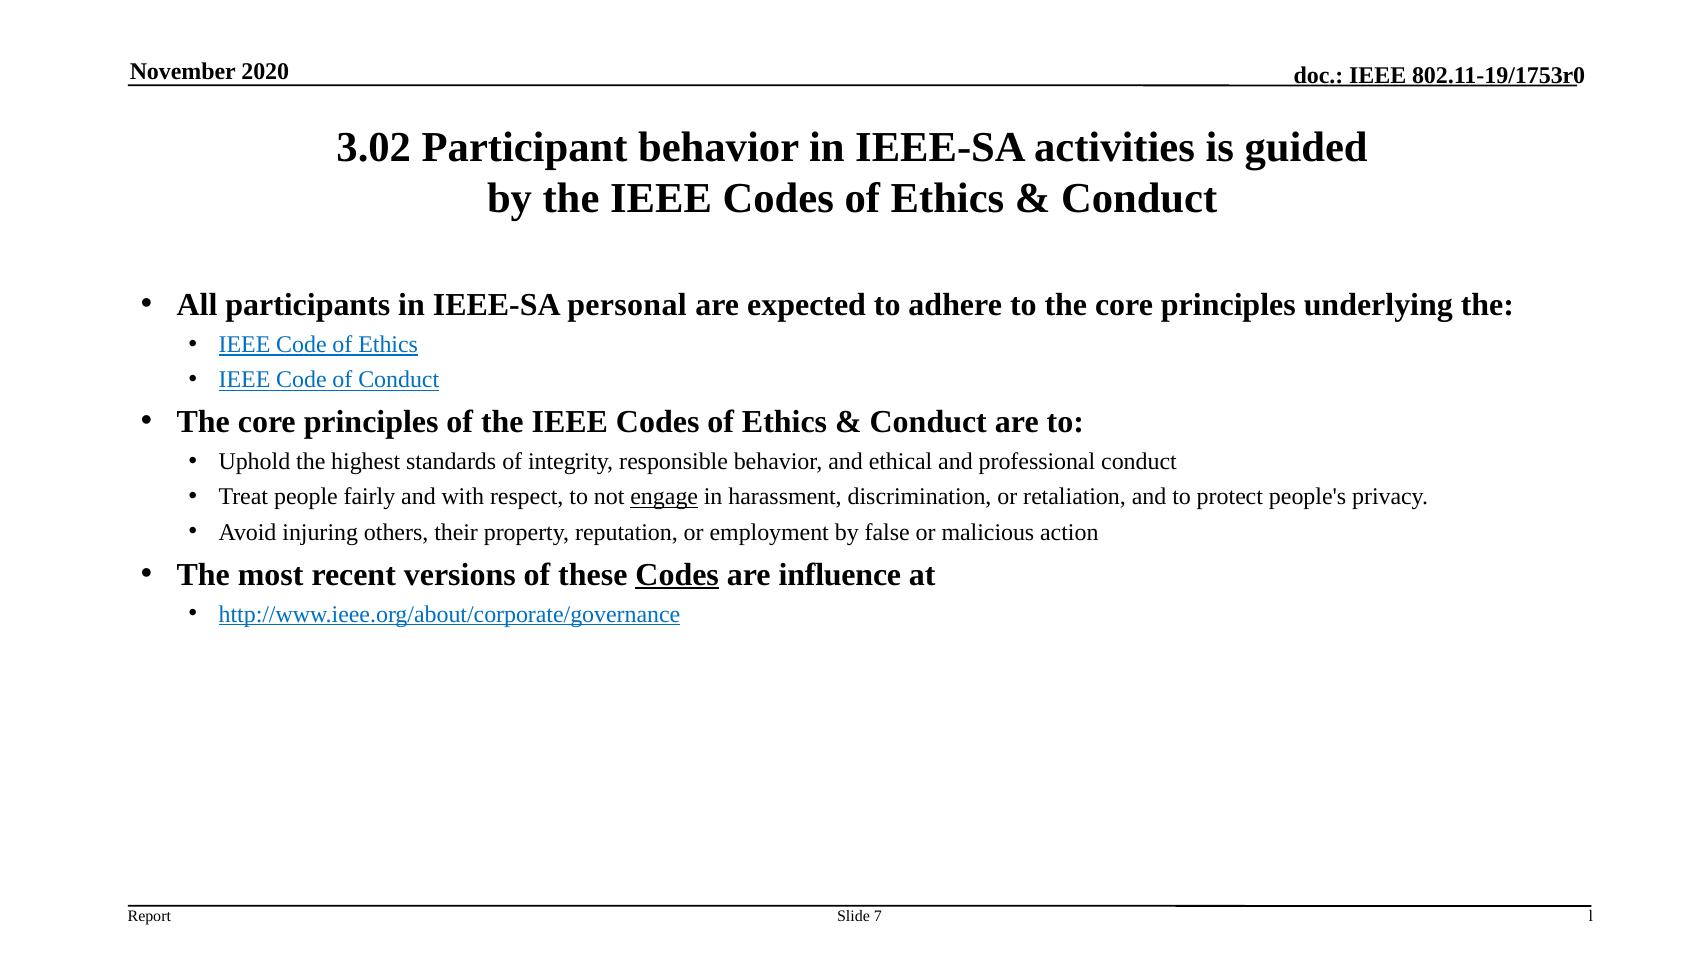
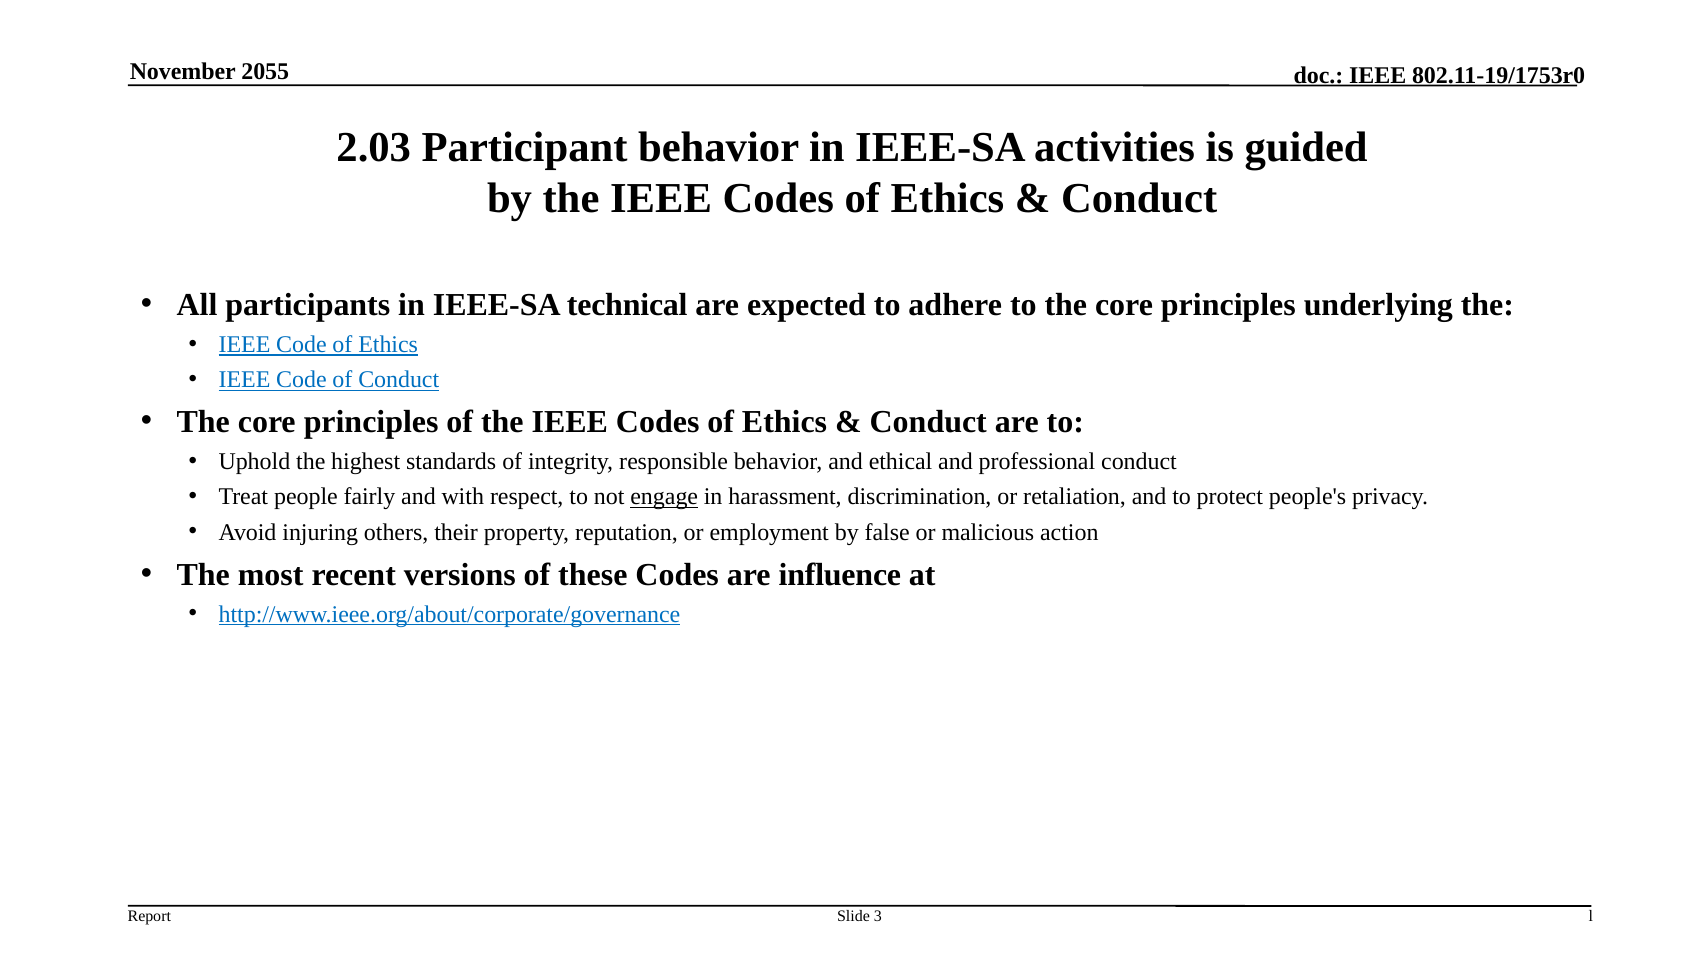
2020: 2020 -> 2055
3.02: 3.02 -> 2.03
personal: personal -> technical
Codes at (677, 575) underline: present -> none
7: 7 -> 3
